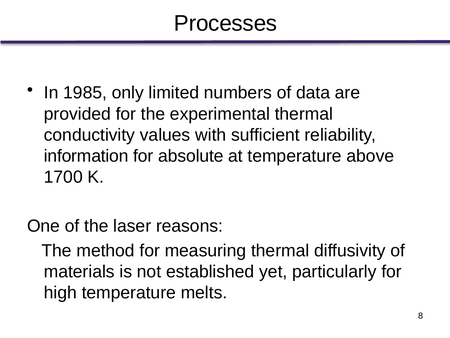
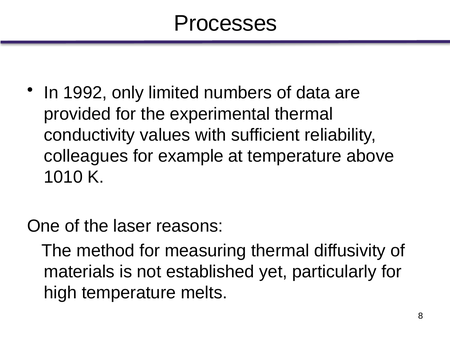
1985: 1985 -> 1992
information: information -> colleagues
absolute: absolute -> example
1700: 1700 -> 1010
